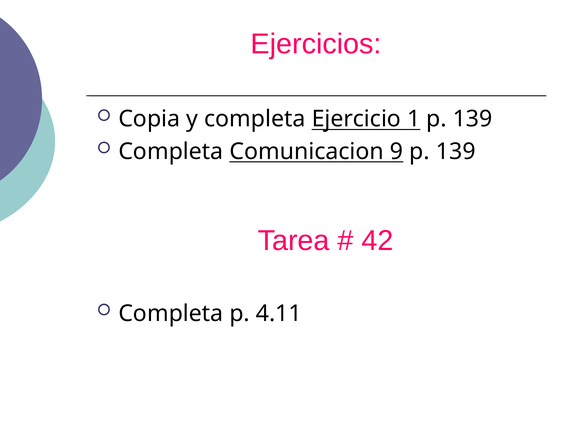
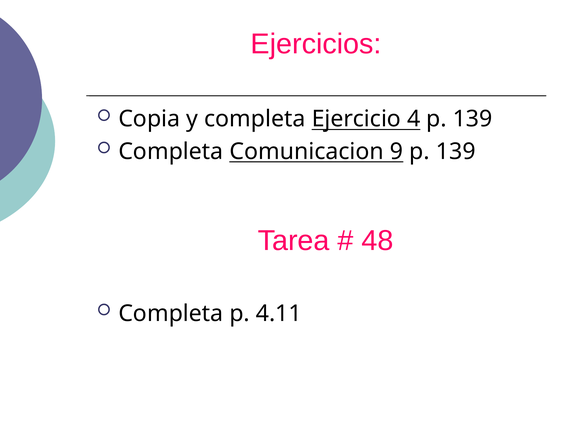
1: 1 -> 4
42: 42 -> 48
